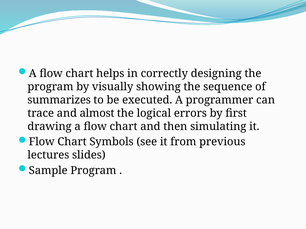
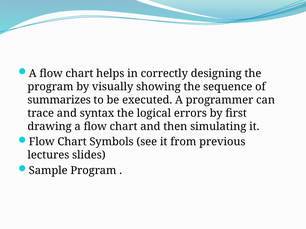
almost: almost -> syntax
